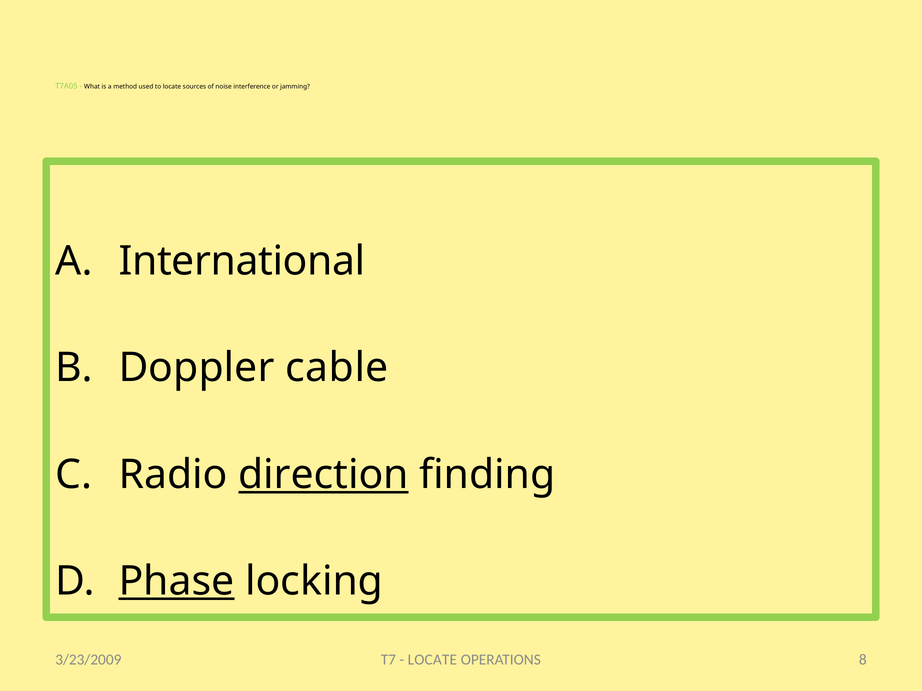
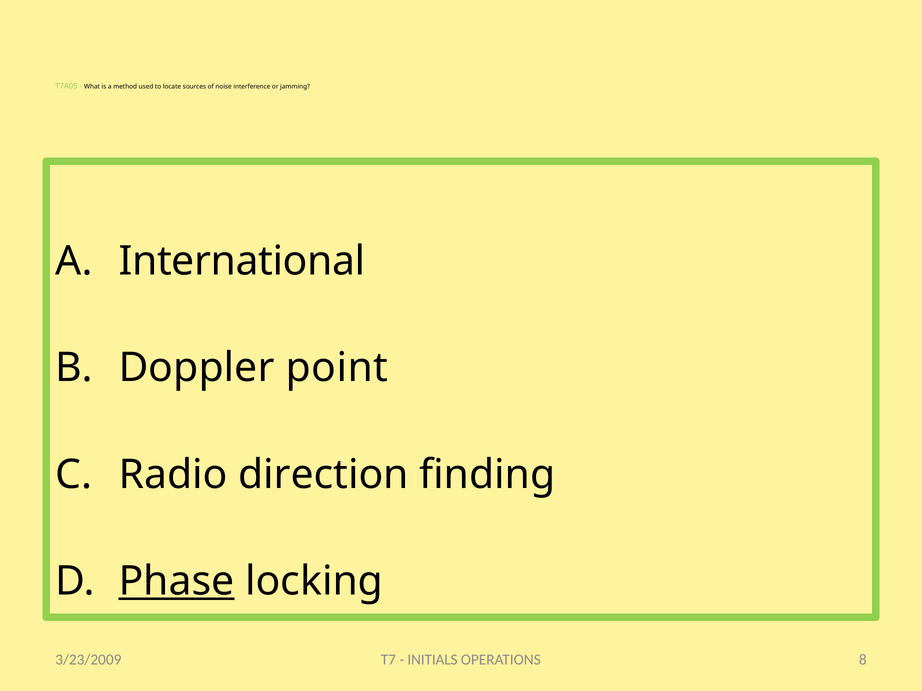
cable: cable -> point
direction underline: present -> none
LOCATE at (432, 660): LOCATE -> INITIALS
